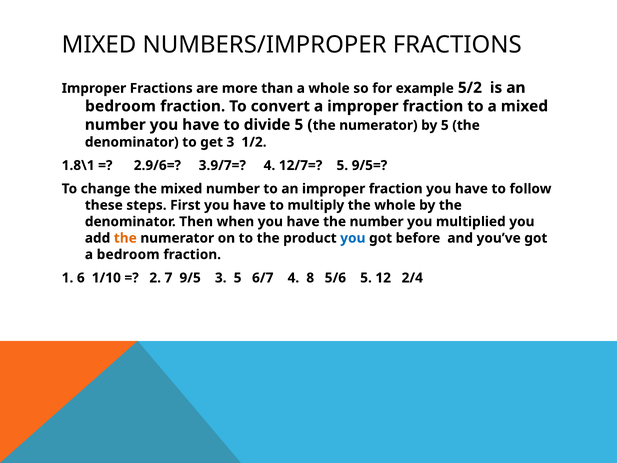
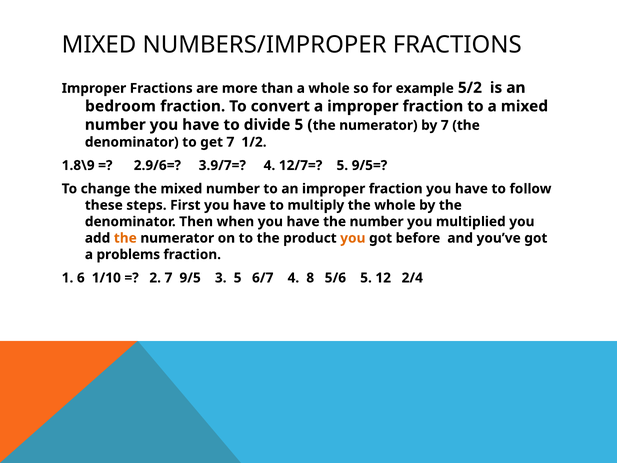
by 5: 5 -> 7
get 3: 3 -> 7
1.8\1: 1.8\1 -> 1.8\9
you at (353, 238) colour: blue -> orange
a bedroom: bedroom -> problems
